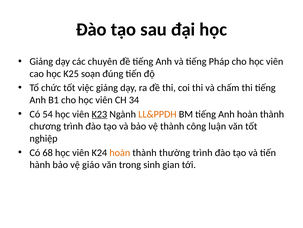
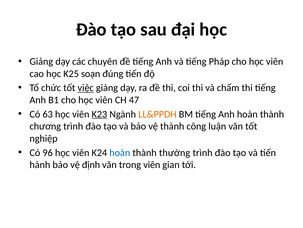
việc underline: none -> present
34: 34 -> 47
54: 54 -> 63
68: 68 -> 96
hoàn at (120, 152) colour: orange -> blue
giáo: giáo -> định
trong sinh: sinh -> viên
